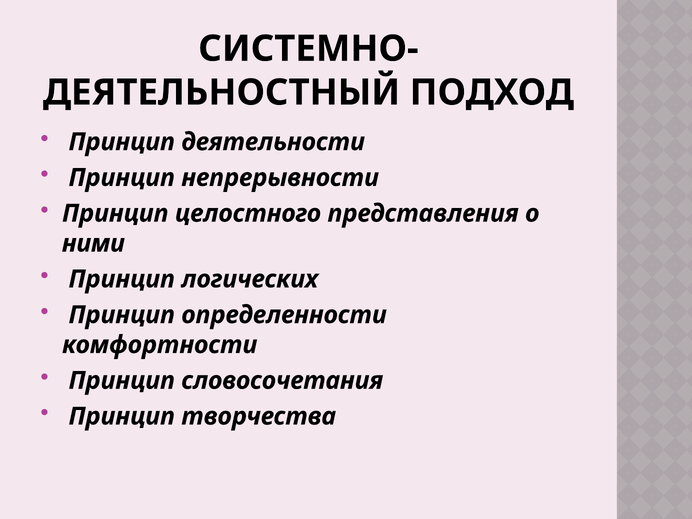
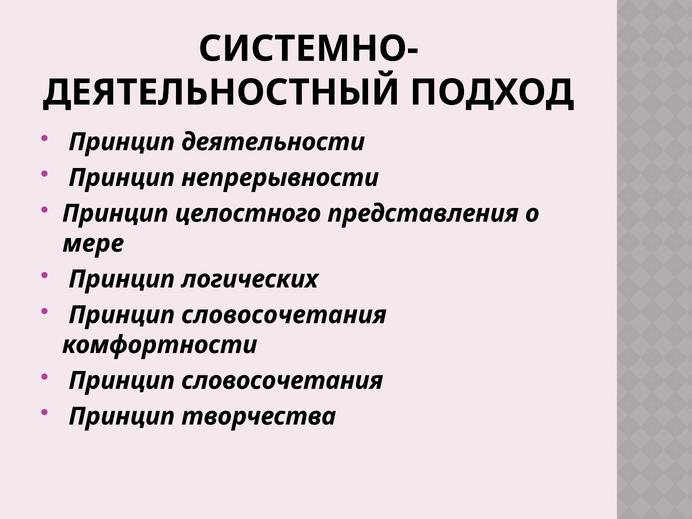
ними: ними -> мере
определенности at (284, 315): определенности -> словосочетания
